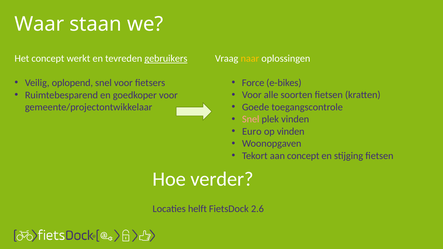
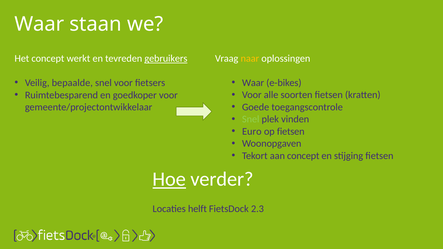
Force at (253, 83): Force -> Waar
oplopend: oplopend -> bepaalde
Snel at (251, 119) colour: pink -> light green
op vinden: vinden -> fietsen
Hoe underline: none -> present
2.6: 2.6 -> 2.3
